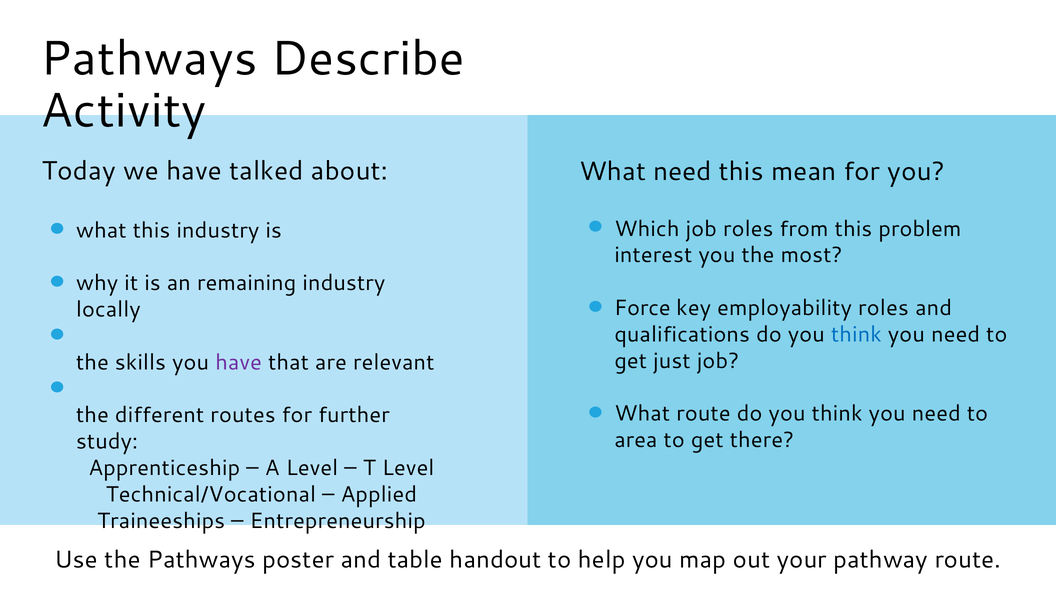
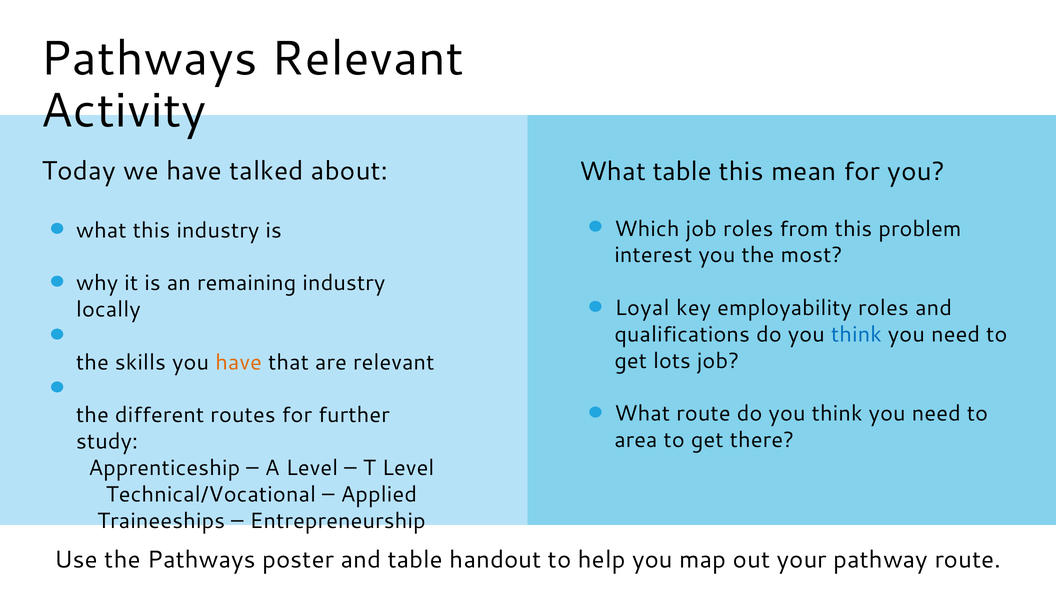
Pathways Describe: Describe -> Relevant
What need: need -> table
Force: Force -> Loyal
just: just -> lots
have at (239, 362) colour: purple -> orange
